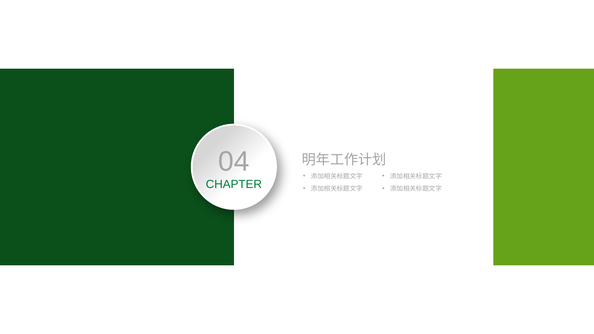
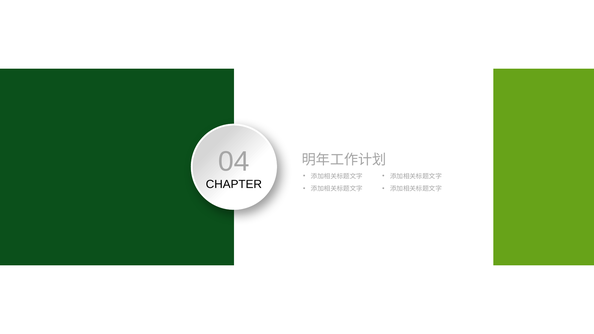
CHAPTER colour: green -> black
